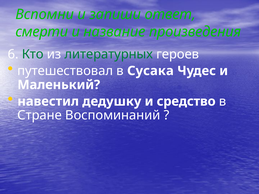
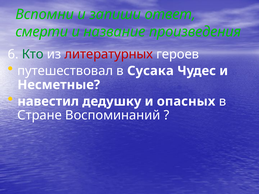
литературных colour: green -> red
Маленький: Маленький -> Несметные
средство: средство -> опасных
